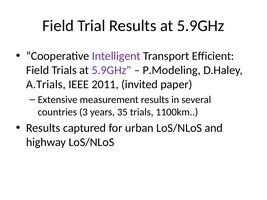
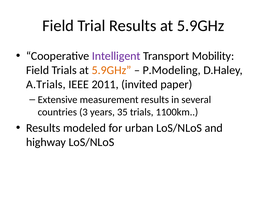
Efficient: Efficient -> Mobility
5.9GHz at (111, 70) colour: purple -> orange
captured: captured -> modeled
